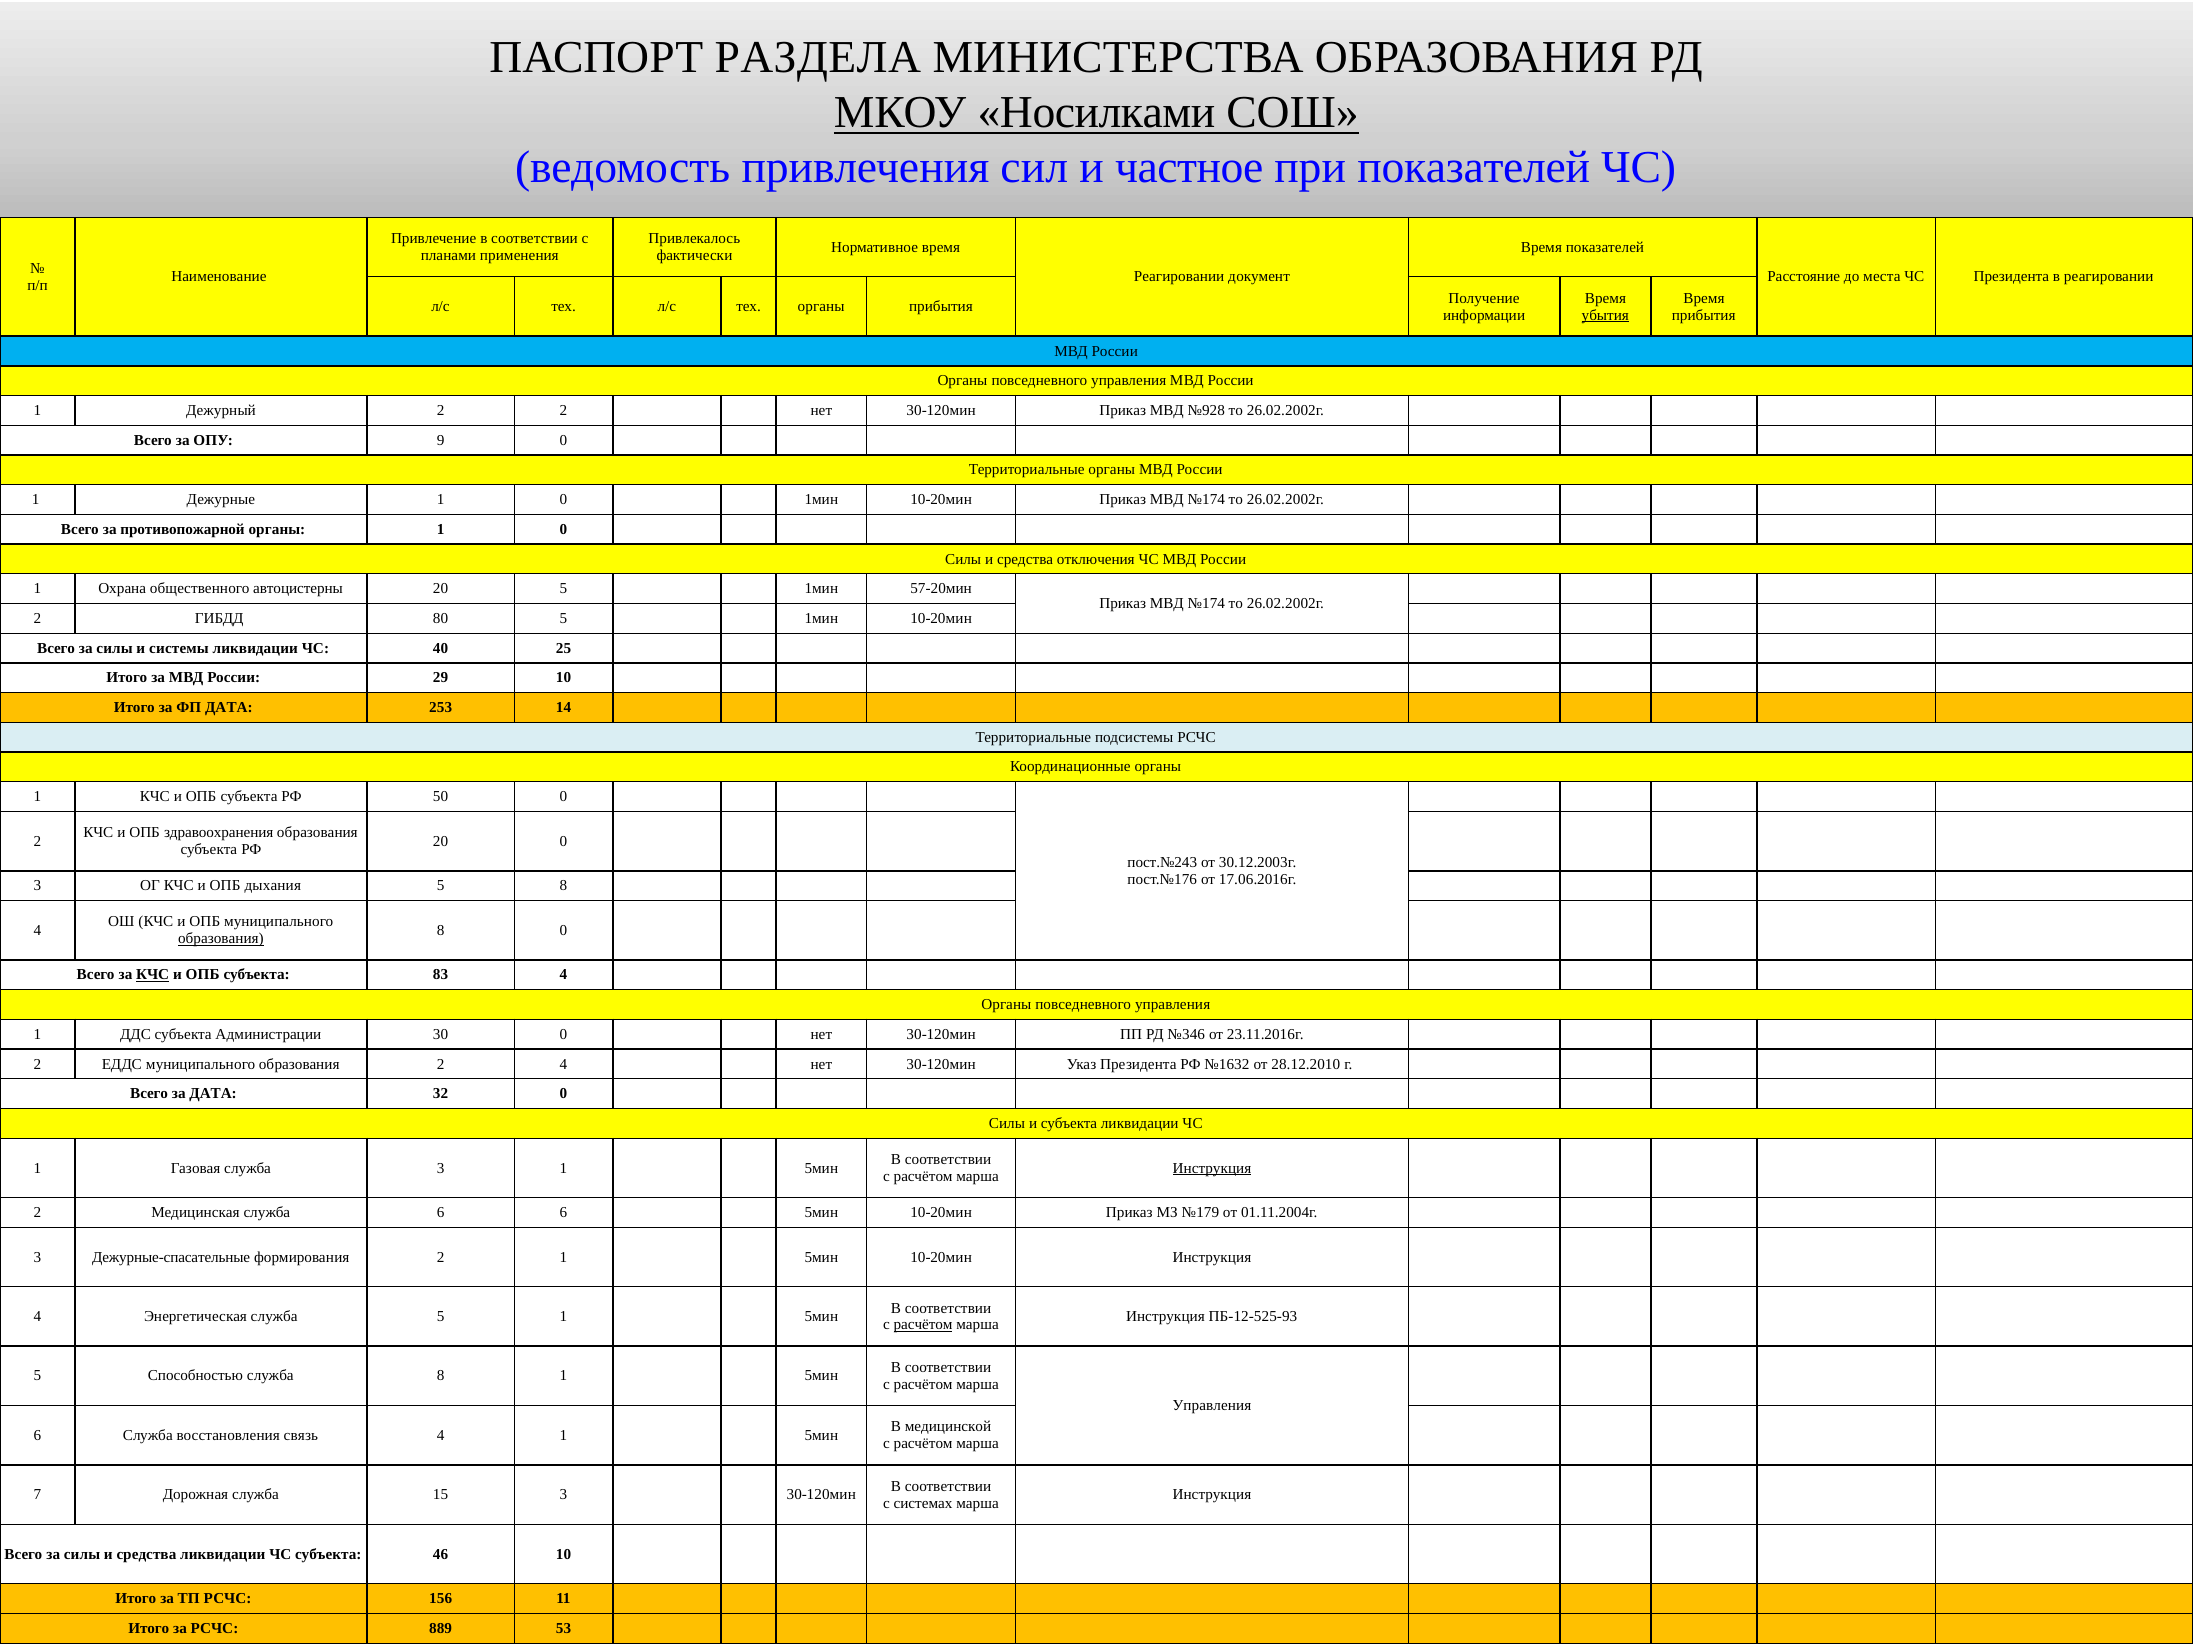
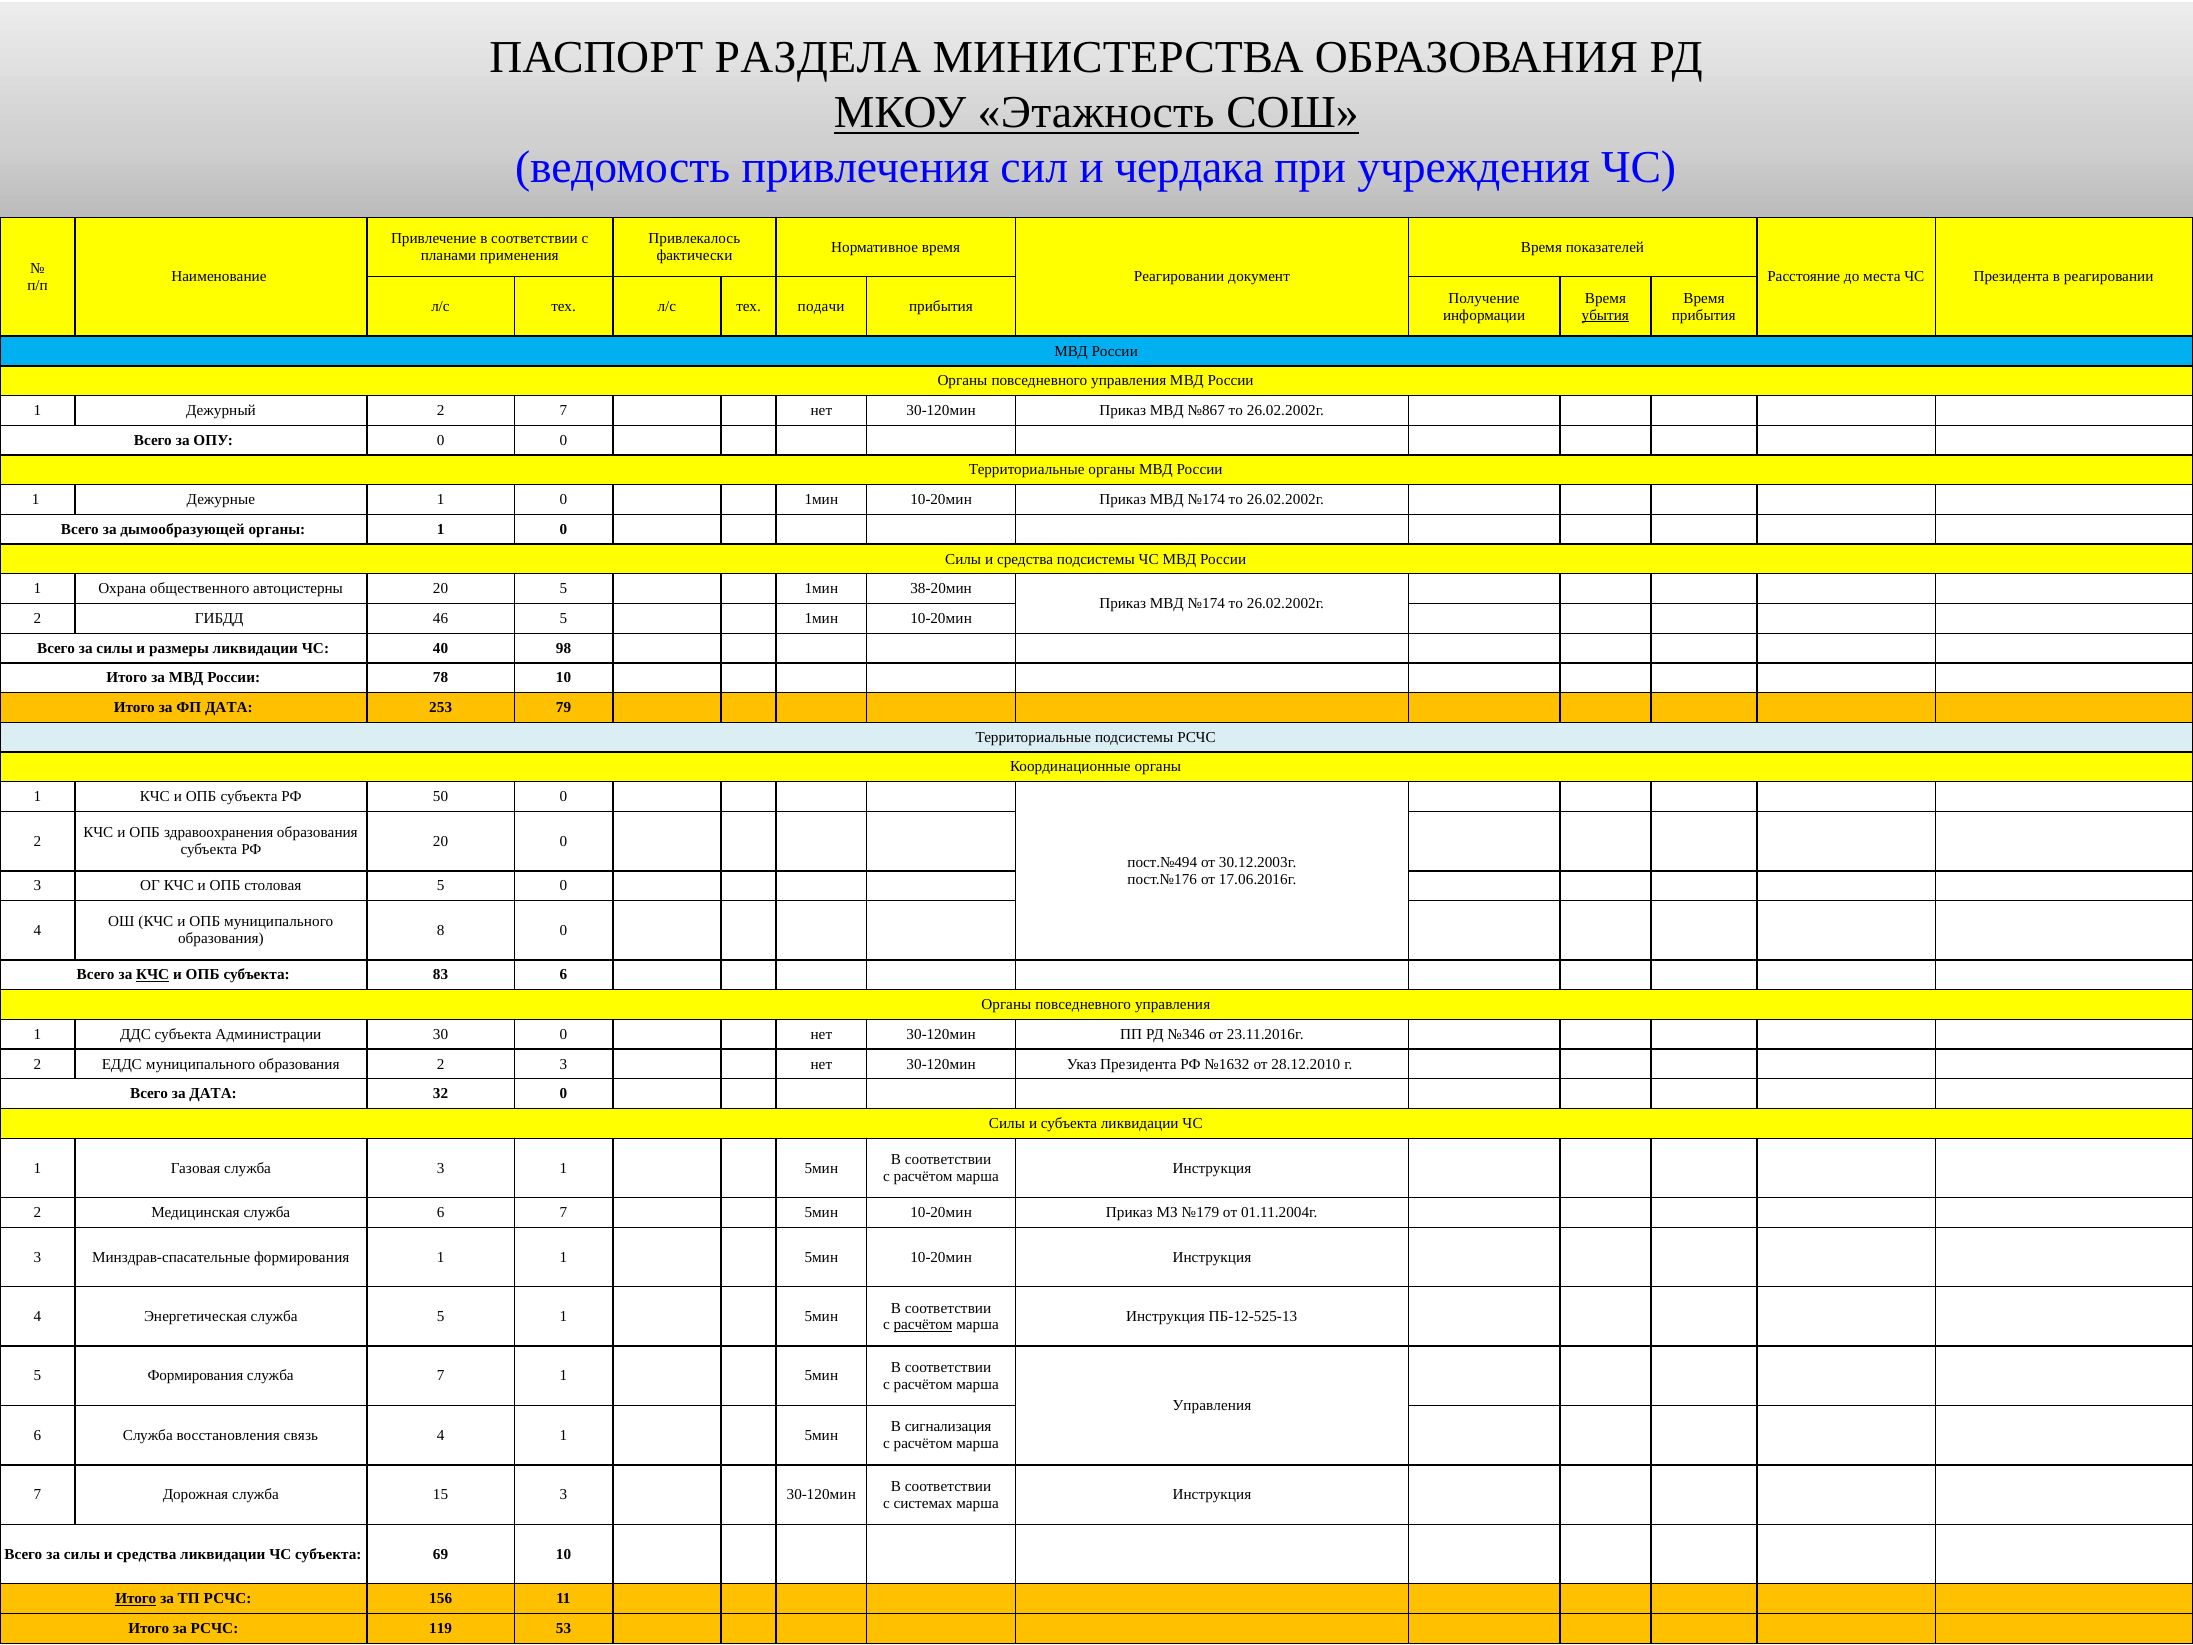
Носилками: Носилками -> Этажность
частное: частное -> чердака
при показателей: показателей -> учреждения
тех органы: органы -> подачи
2 2: 2 -> 7
№928: №928 -> №867
ОПУ 9: 9 -> 0
противопожарной: противопожарной -> дымообразующей
средства отключения: отключения -> подсистемы
57-20мин: 57-20мин -> 38-20мин
80: 80 -> 46
системы: системы -> размеры
25: 25 -> 98
29: 29 -> 78
14: 14 -> 79
пост.№243: пост.№243 -> пост.№494
дыхания: дыхания -> столовая
5 8: 8 -> 0
образования at (221, 939) underline: present -> none
83 4: 4 -> 6
2 4: 4 -> 3
Инструкция at (1212, 1168) underline: present -> none
6 6: 6 -> 7
Дежурные-спасательные: Дежурные-спасательные -> Минздрав-спасательные
формирования 2: 2 -> 1
ПБ-12-525-93: ПБ-12-525-93 -> ПБ-12-525-13
5 Способностью: Способностью -> Формирования
служба 8: 8 -> 7
медицинской: медицинской -> сигнализация
46: 46 -> 69
Итого at (136, 1598) underline: none -> present
889: 889 -> 119
